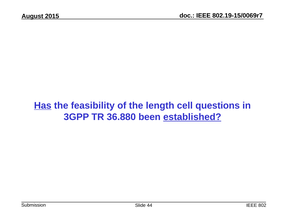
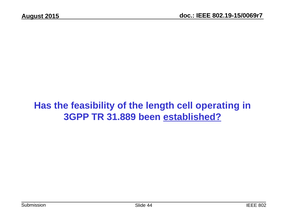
Has underline: present -> none
questions: questions -> operating
36.880: 36.880 -> 31.889
